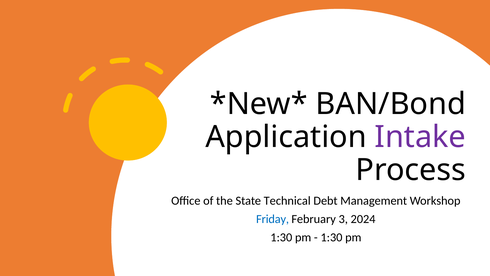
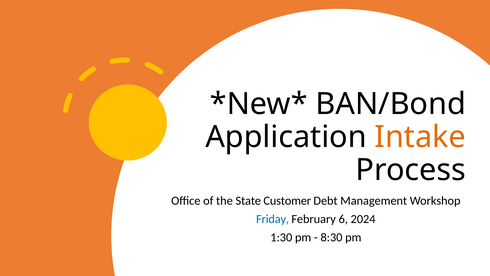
Intake colour: purple -> orange
Technical: Technical -> Customer
3: 3 -> 6
1:30 at (331, 237): 1:30 -> 8:30
